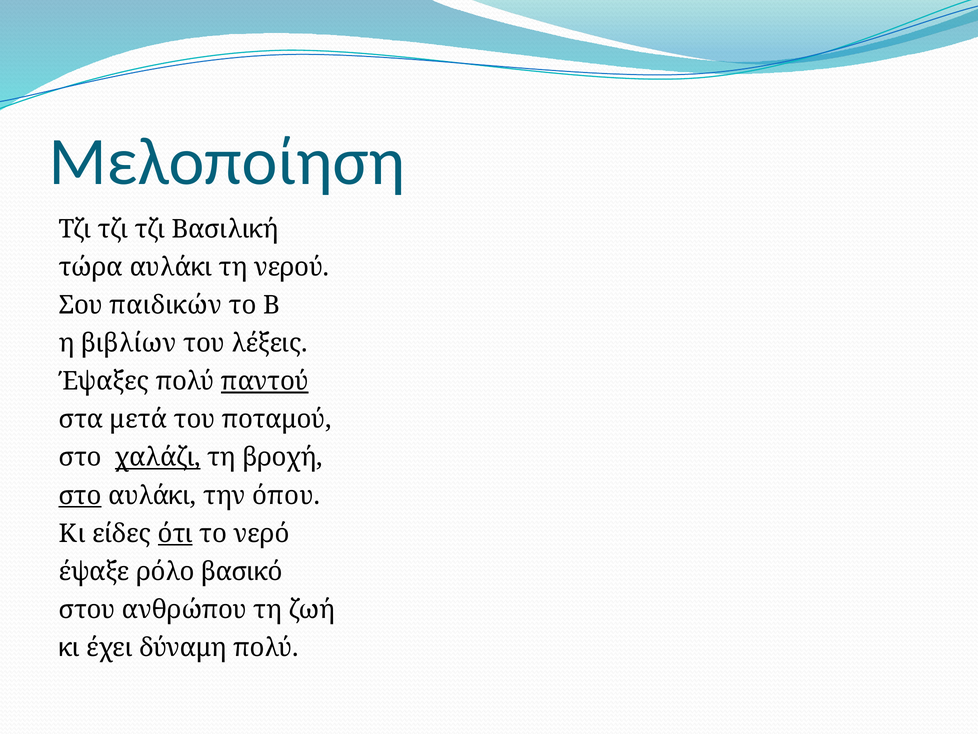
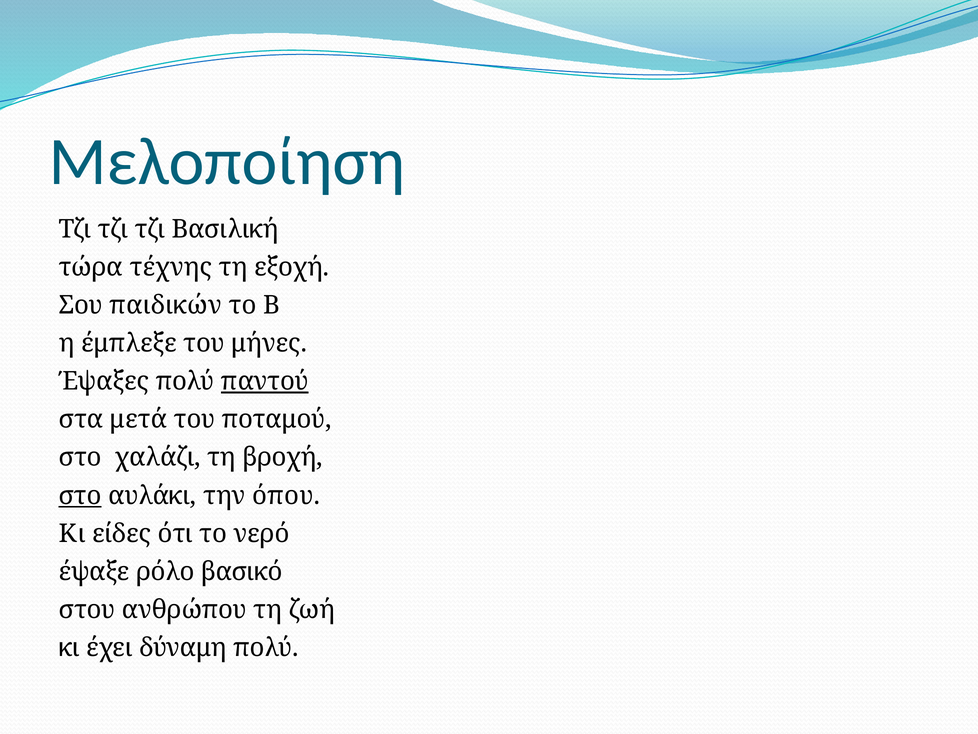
τώρα αυλάκι: αυλάκι -> τέχνης
νερού: νερού -> εξοχή
βιβλίων: βιβλίων -> έμπλεξε
λέξεις: λέξεις -> μήνες
χαλάζι underline: present -> none
ότι underline: present -> none
